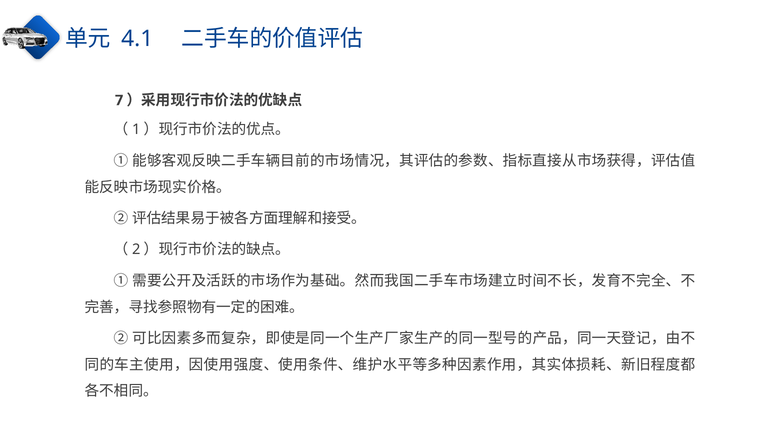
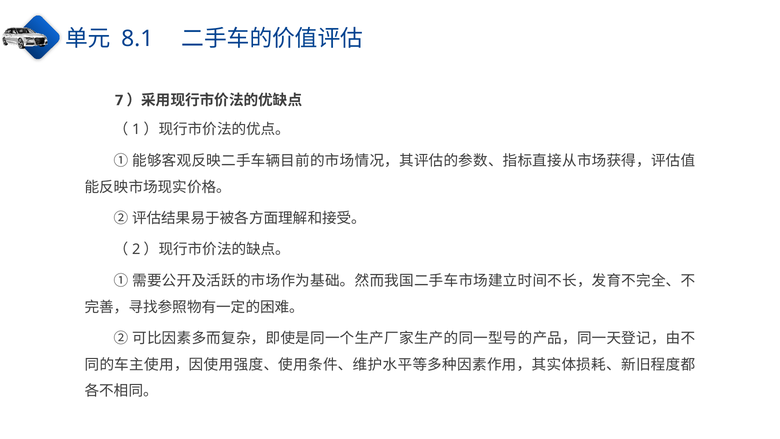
4.1: 4.1 -> 8.1
